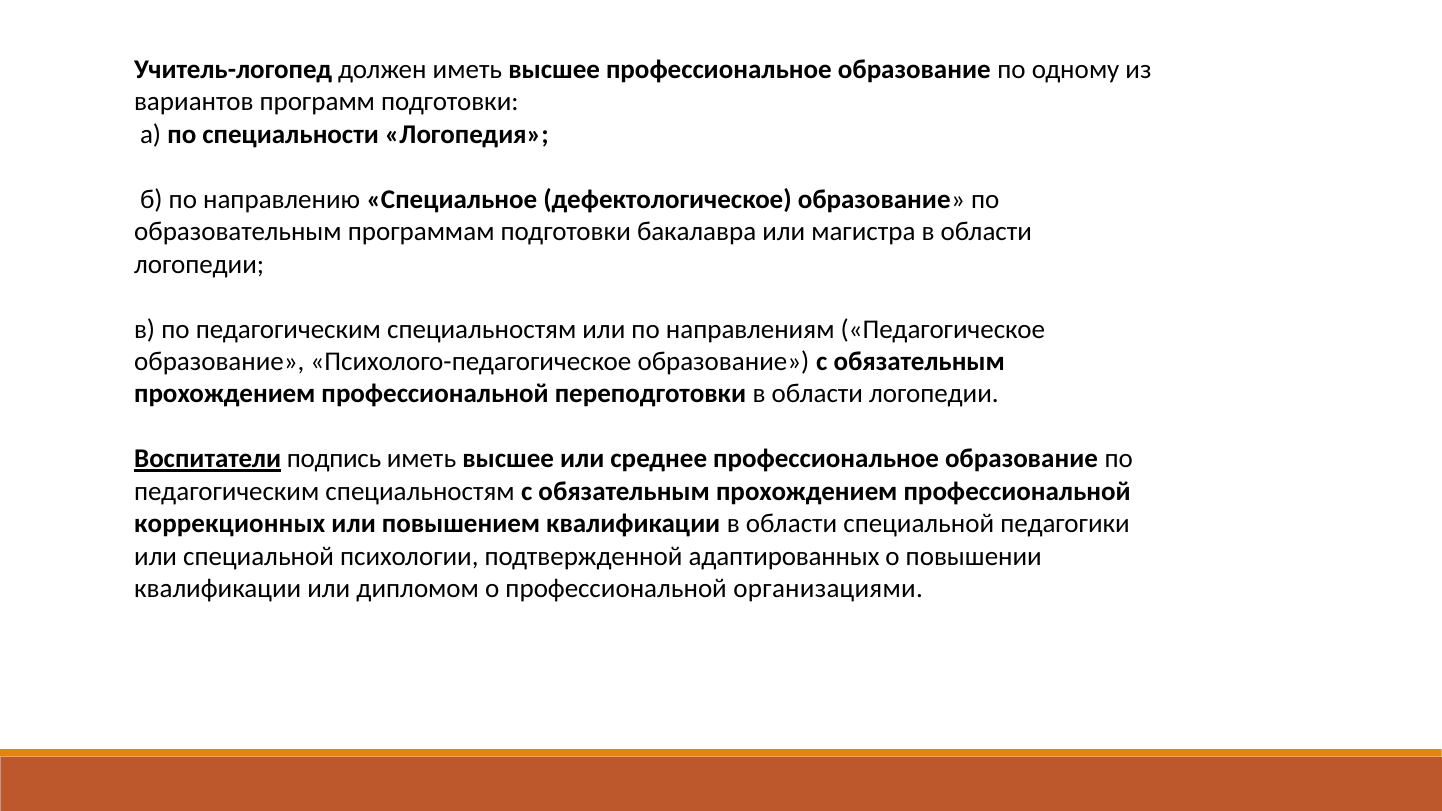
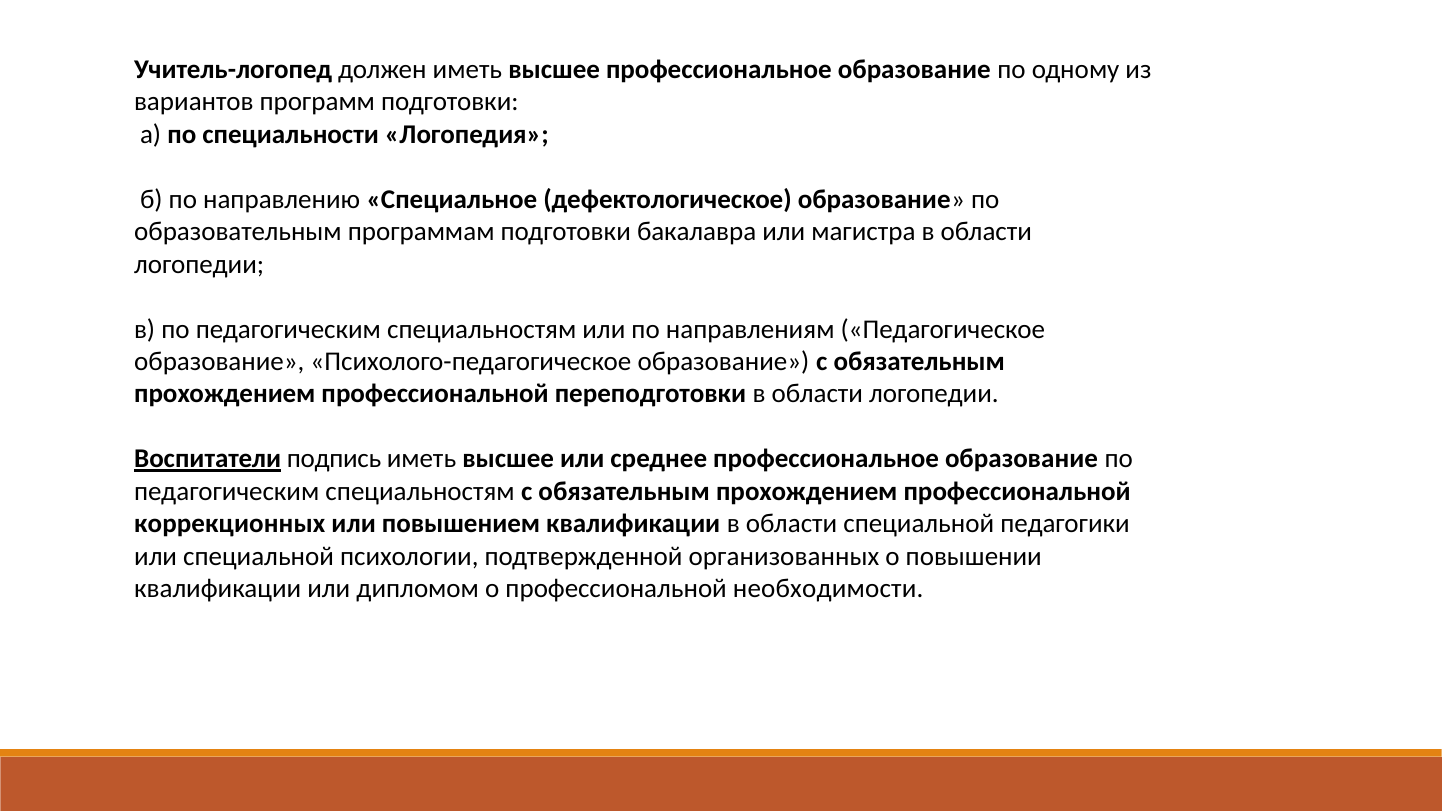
адаптированных: адаптированных -> организованных
организациями: организациями -> необходимости
